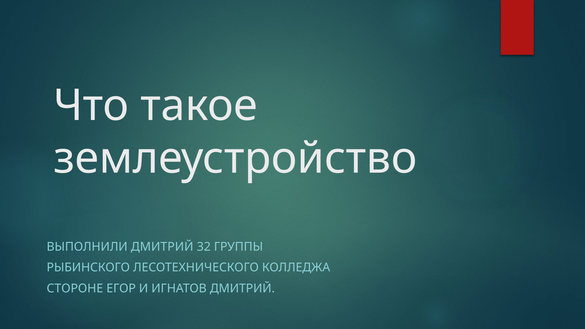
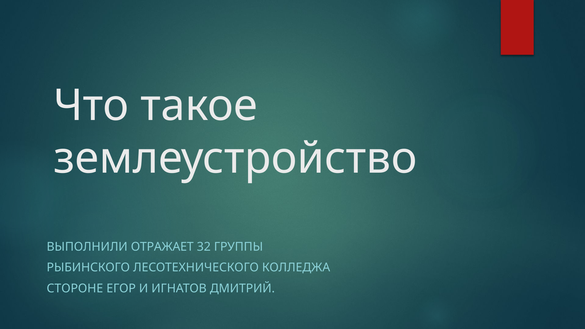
ВЫПОЛНИЛИ ДМИТРИЙ: ДМИТРИЙ -> ОТРАЖАЕТ
